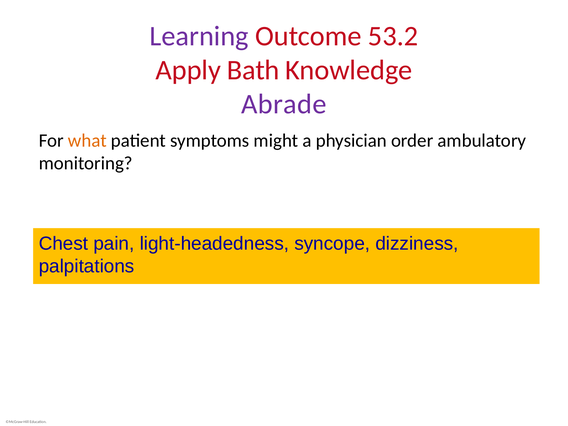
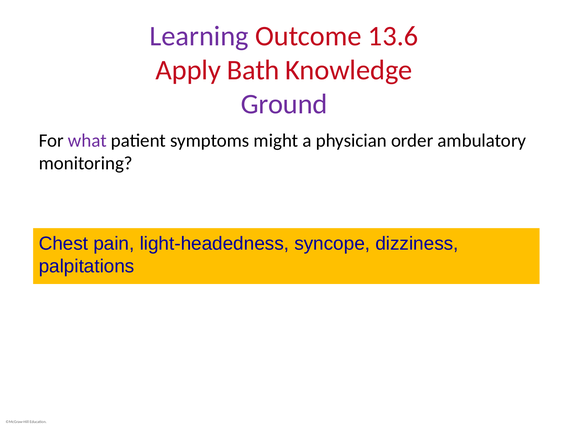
53.2: 53.2 -> 13.6
Abrade: Abrade -> Ground
what colour: orange -> purple
